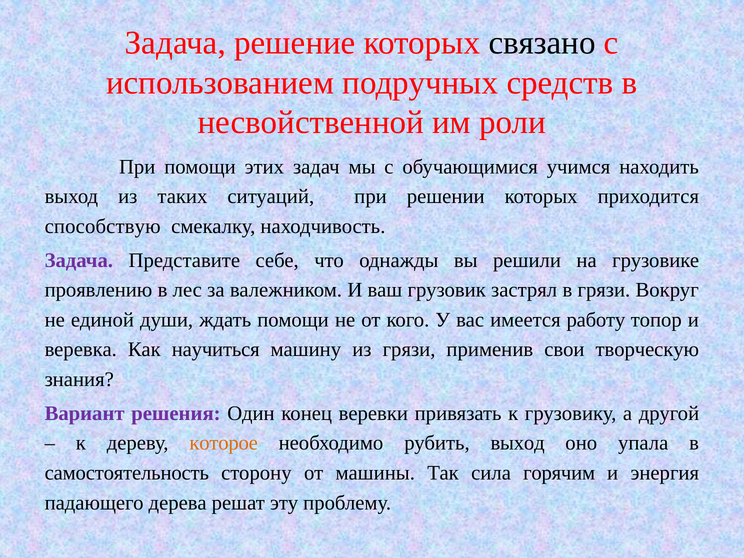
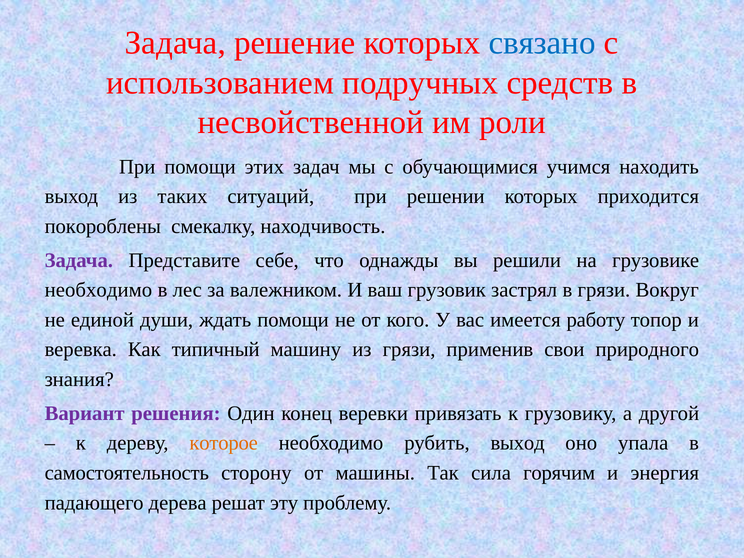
связано colour: black -> blue
способствую: способствую -> покороблены
проявлению at (98, 290): проявлению -> необходимо
научиться: научиться -> типичный
творческую: творческую -> природного
